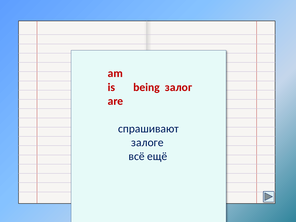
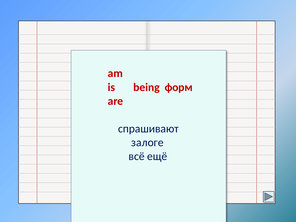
залог: залог -> форм
